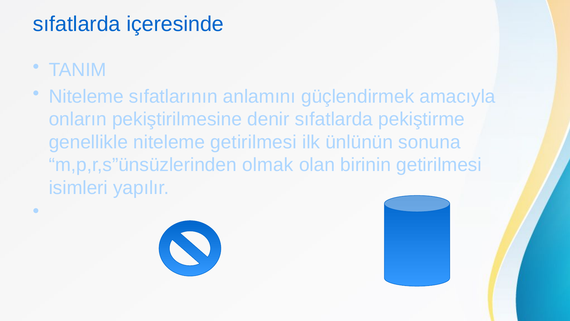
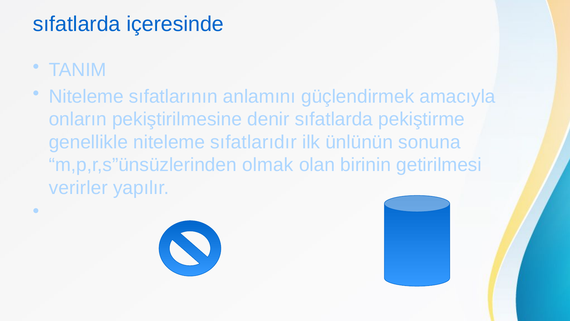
niteleme getirilmesi: getirilmesi -> sıfatlarıdır
isimleri: isimleri -> verirler
